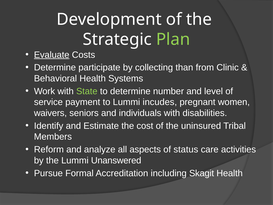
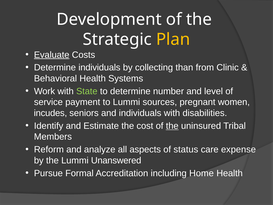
Plan colour: light green -> yellow
Determine participate: participate -> individuals
incudes: incudes -> sources
waivers: waivers -> incudes
the at (172, 126) underline: none -> present
activities: activities -> expense
Skagit: Skagit -> Home
